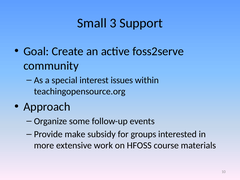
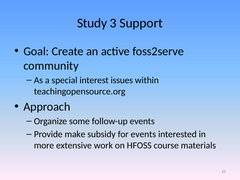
Small: Small -> Study
for groups: groups -> events
